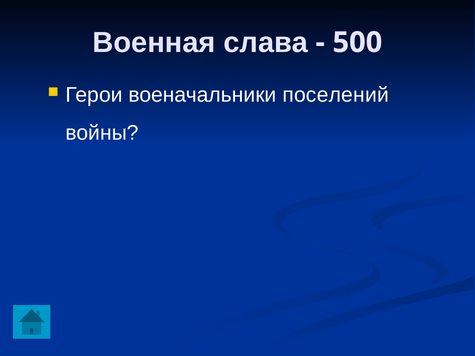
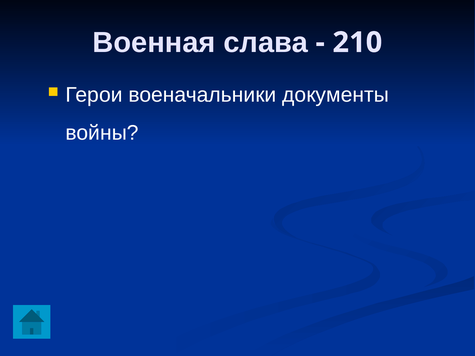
500: 500 -> 210
поселений: поселений -> документы
